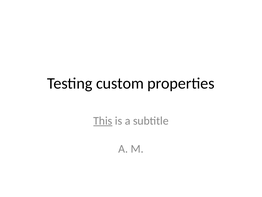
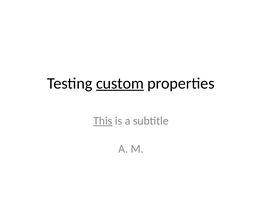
custom underline: none -> present
